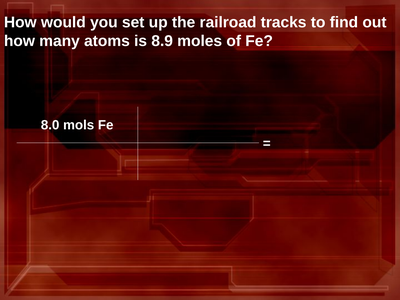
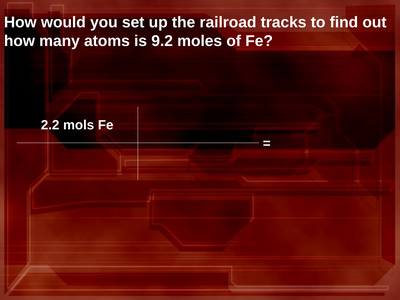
8.9: 8.9 -> 9.2
8.0: 8.0 -> 2.2
